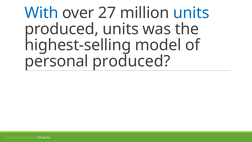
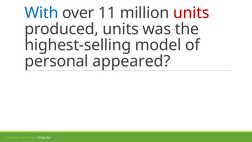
27: 27 -> 11
units at (191, 13) colour: blue -> red
personal produced: produced -> appeared
